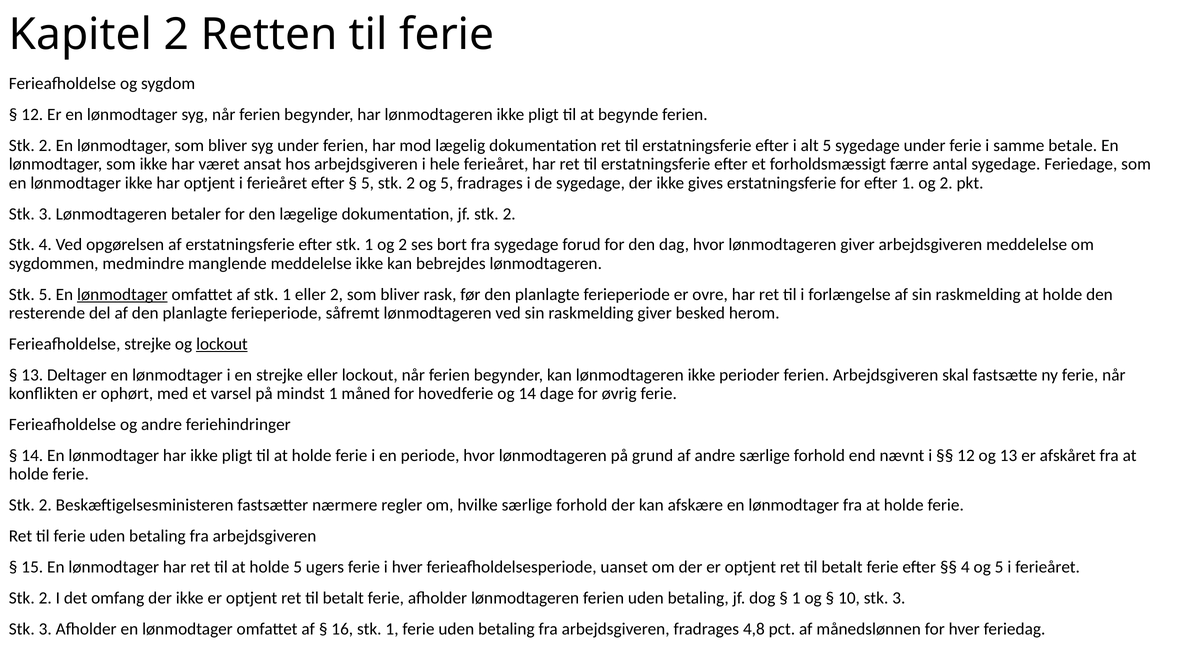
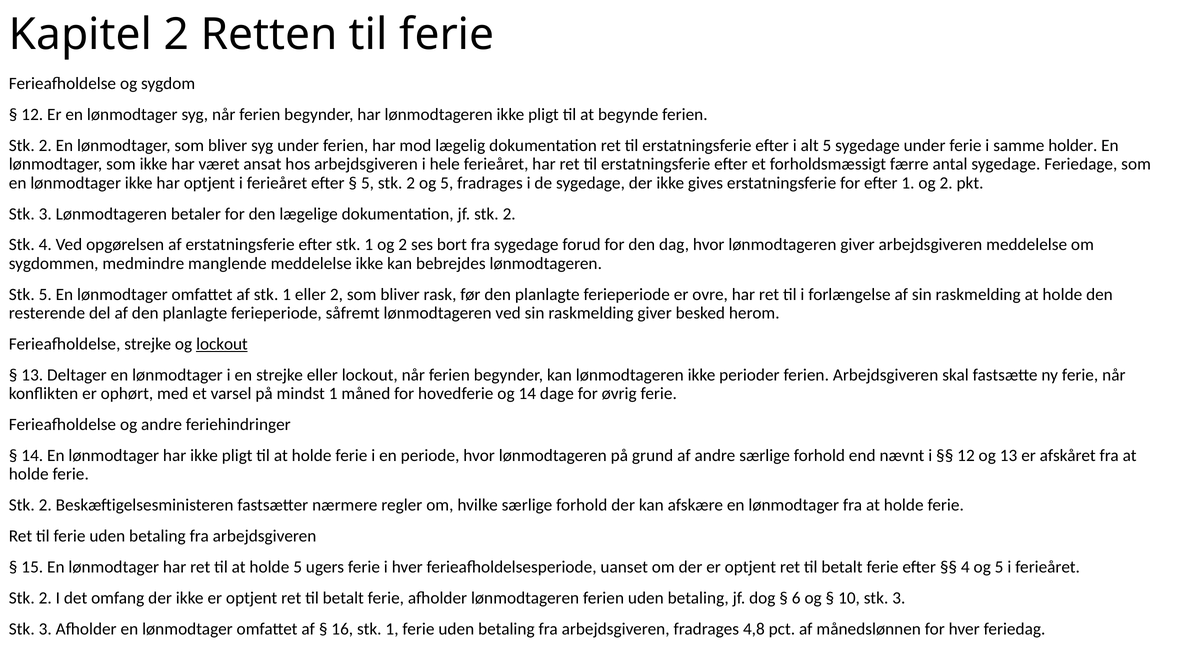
betale: betale -> holder
lønmodtager at (122, 294) underline: present -> none
1 at (796, 598): 1 -> 6
